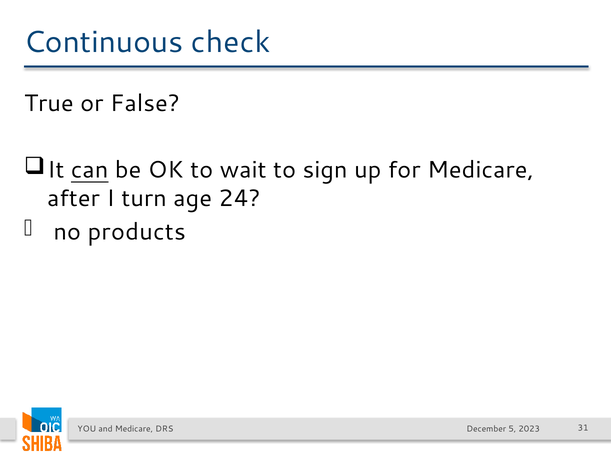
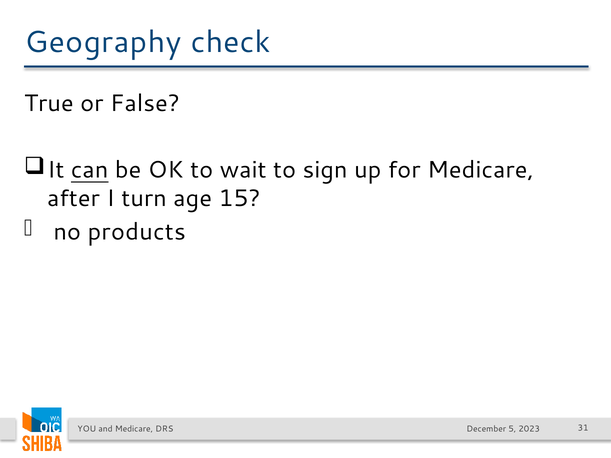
Continuous: Continuous -> Geography
24: 24 -> 15
